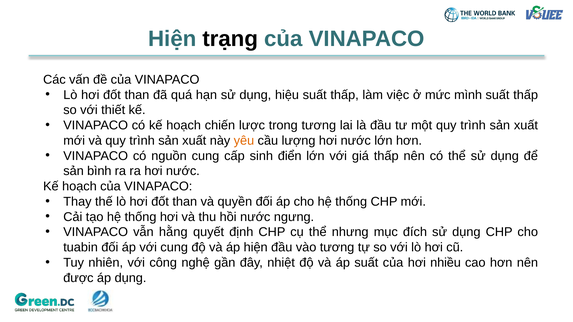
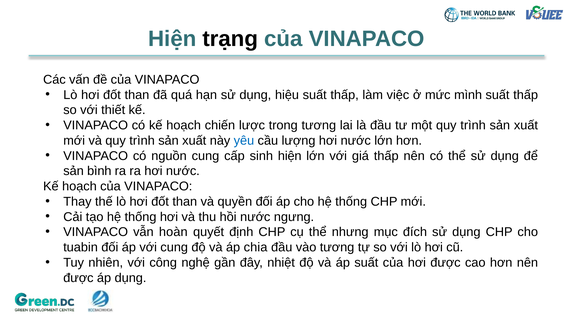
yêu colour: orange -> blue
sinh điển: điển -> hiện
hằng: hằng -> hoàn
áp hiện: hiện -> chia
hơi nhiều: nhiều -> được
